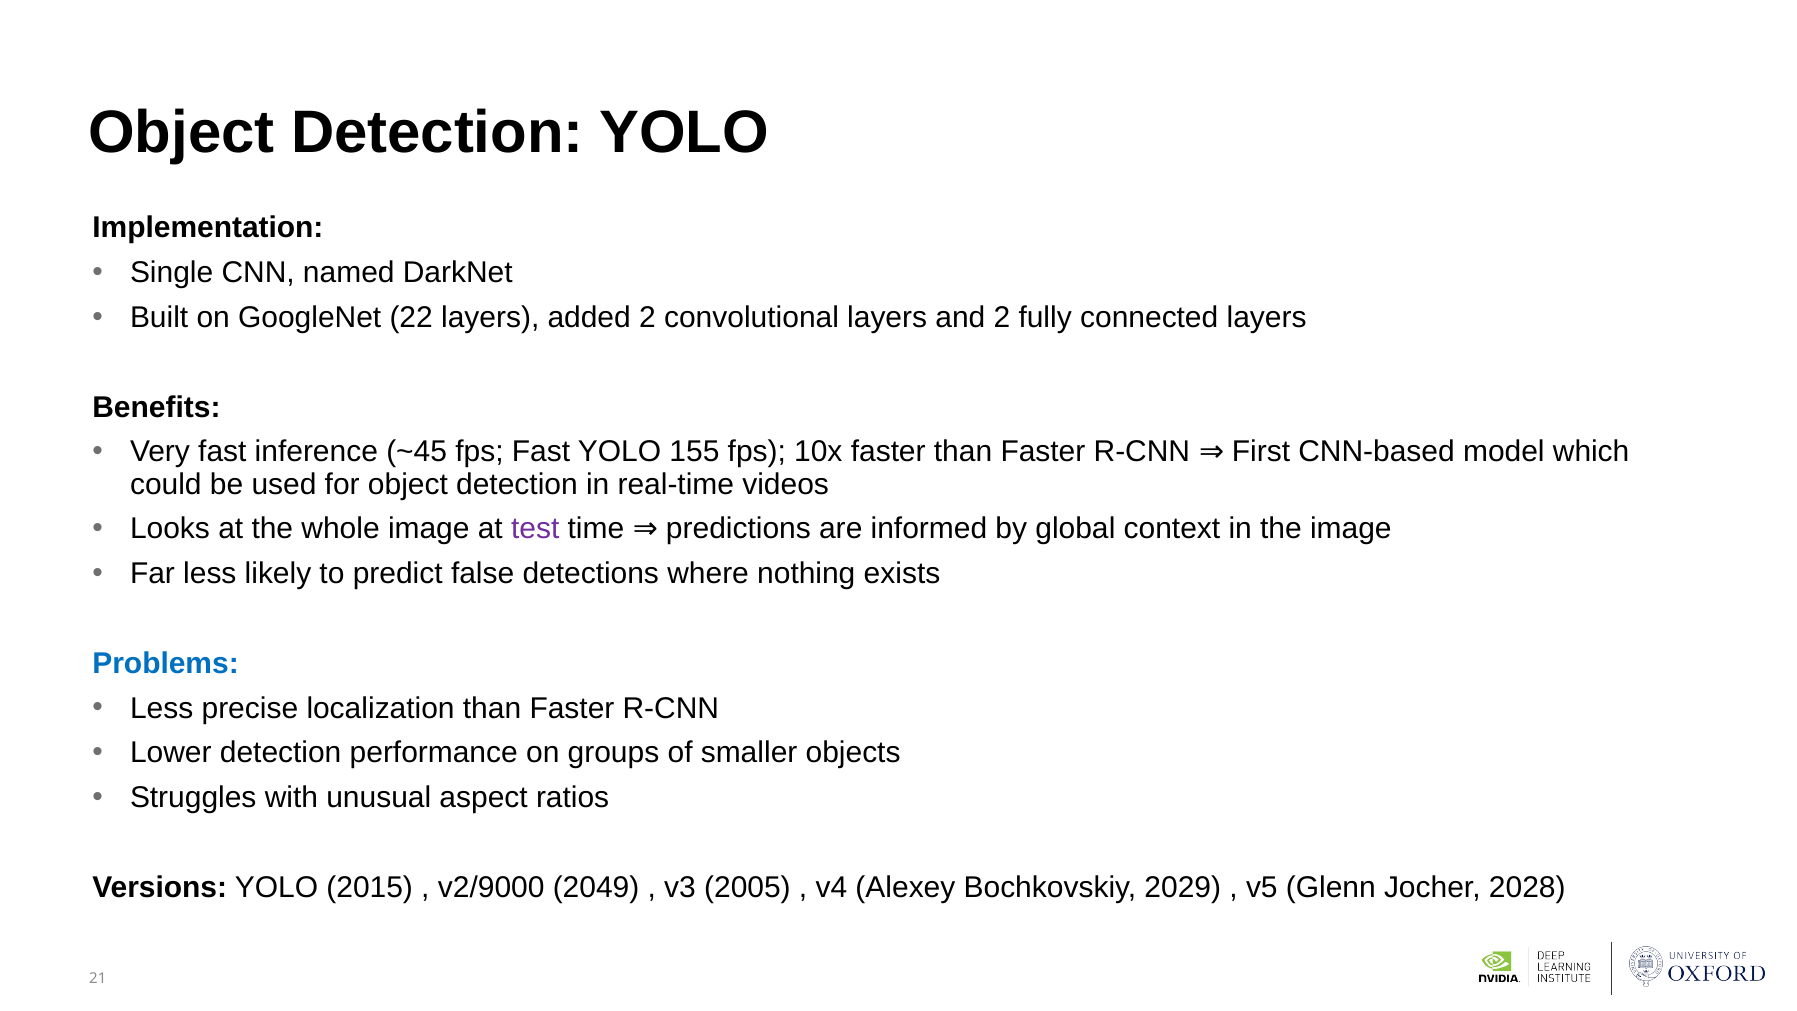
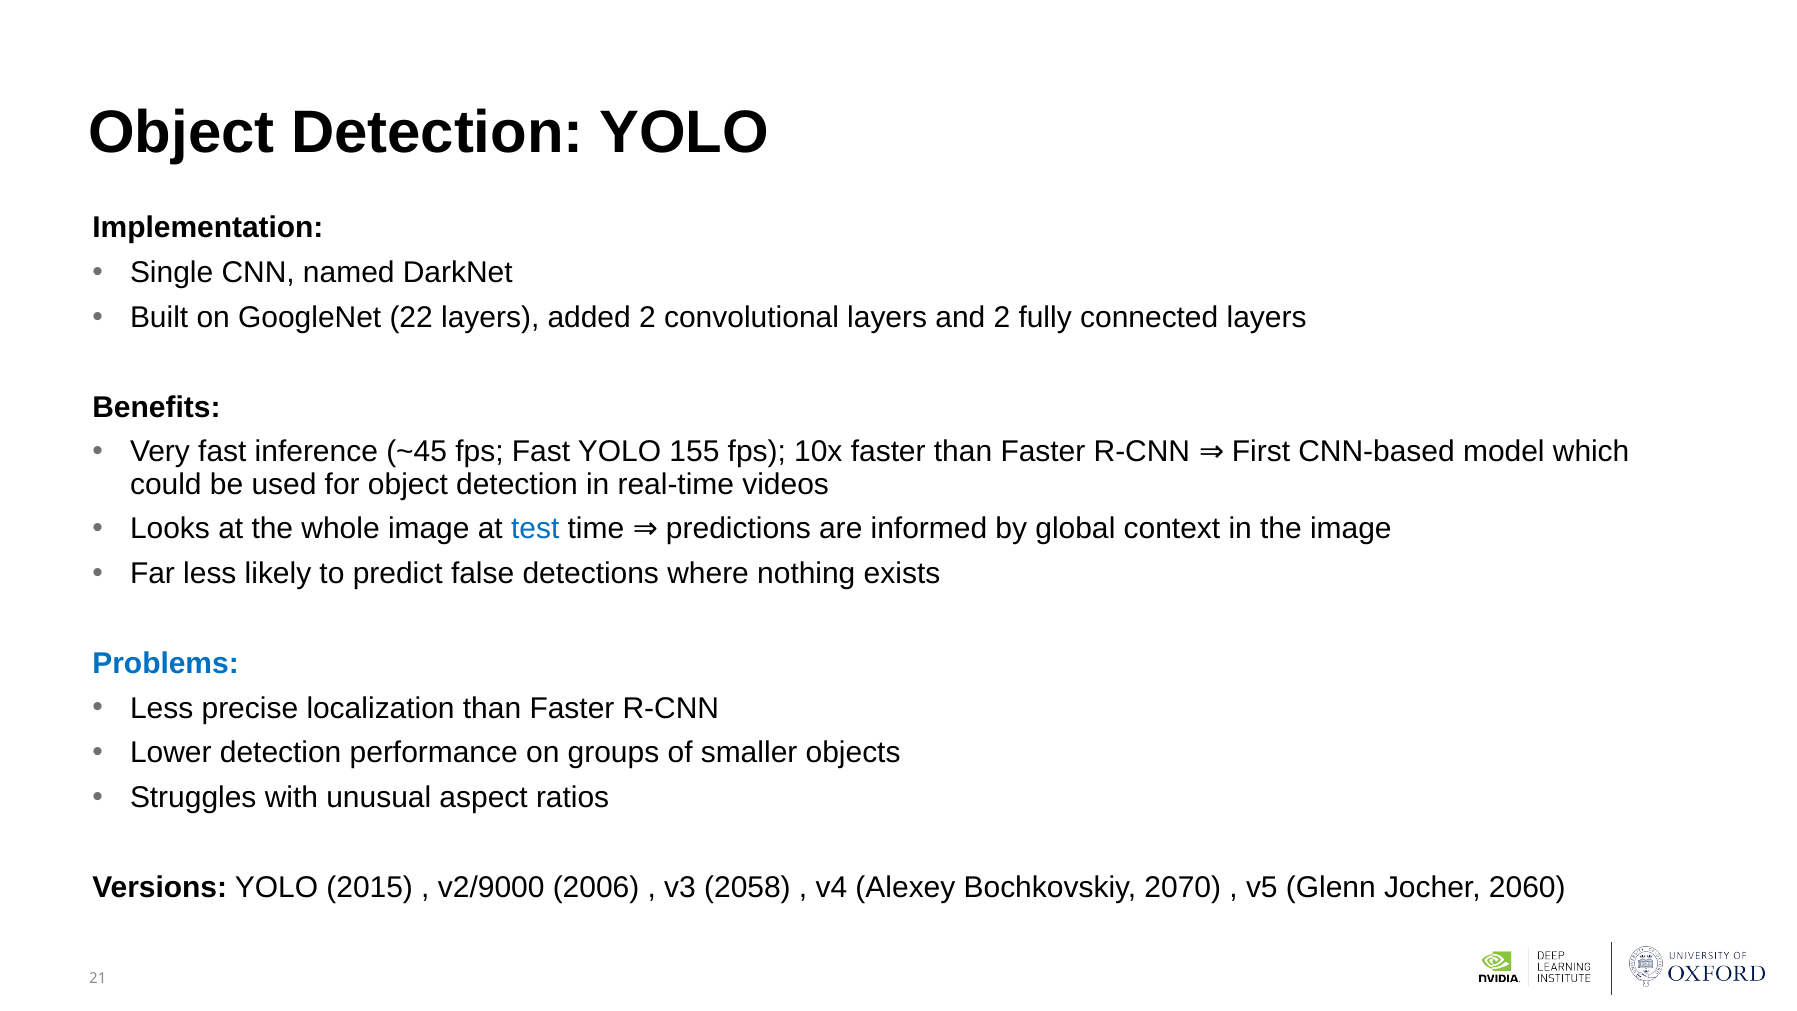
test colour: purple -> blue
2049: 2049 -> 2006
2005: 2005 -> 2058
2029: 2029 -> 2070
2028: 2028 -> 2060
